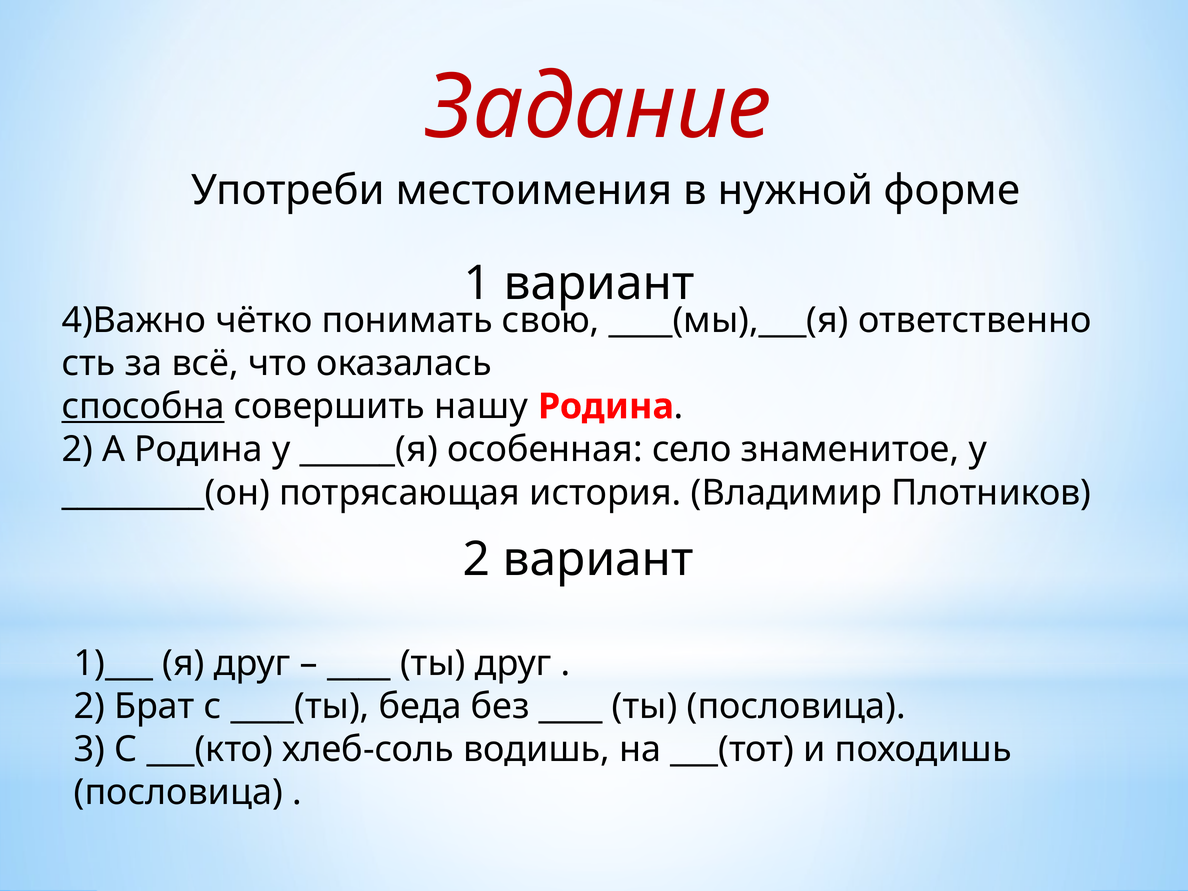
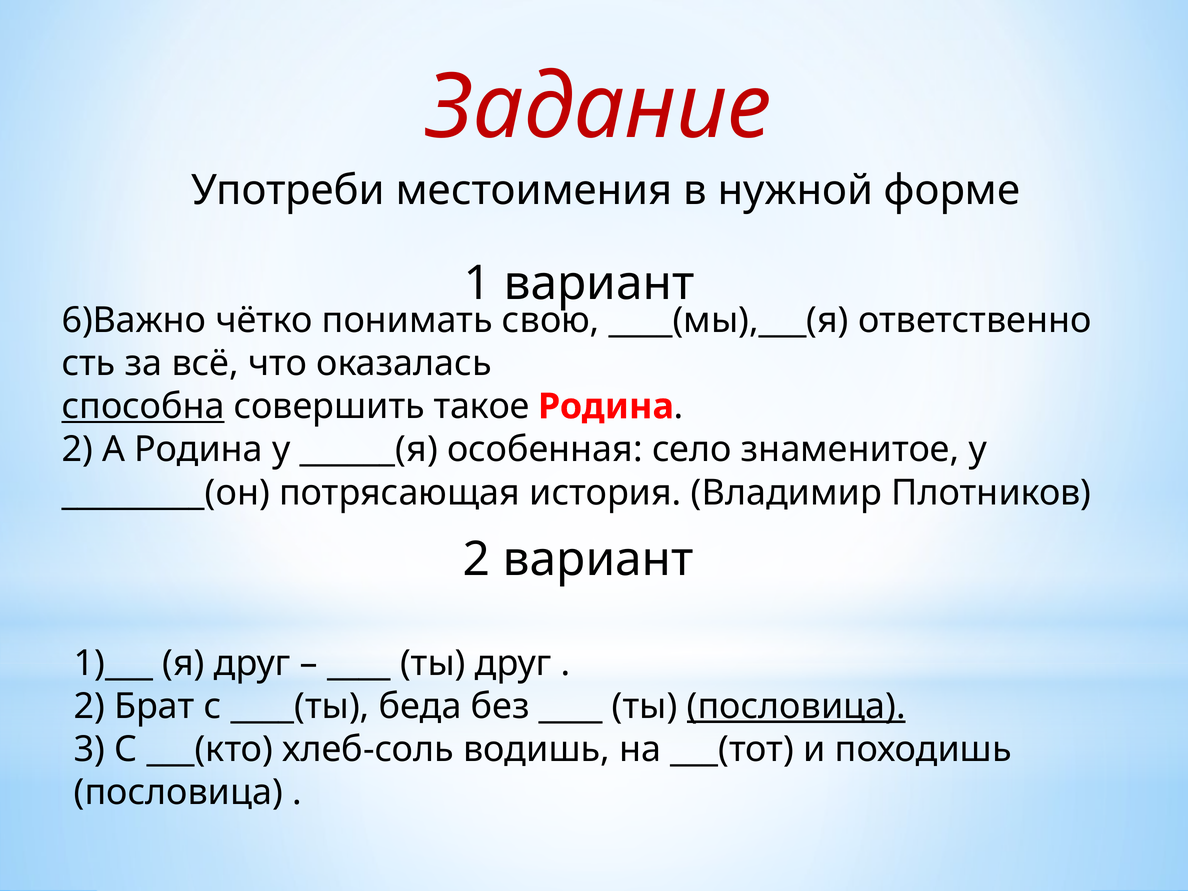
4)Важно: 4)Важно -> 6)Важно
нашу: нашу -> такое
пословица at (796, 706) underline: none -> present
